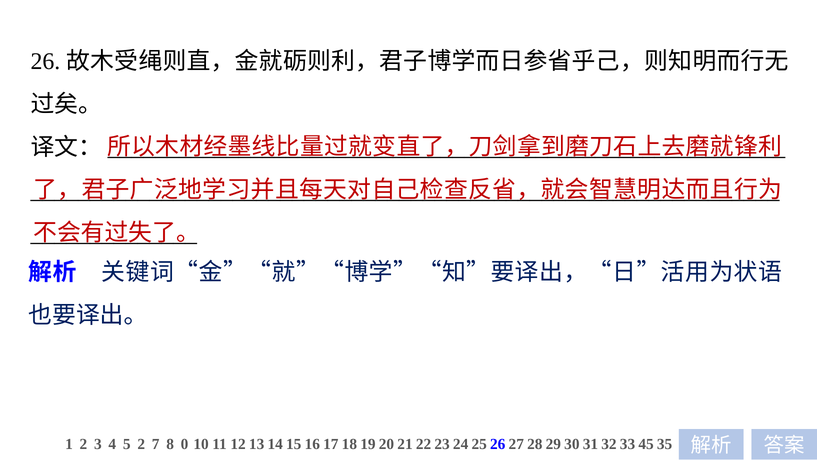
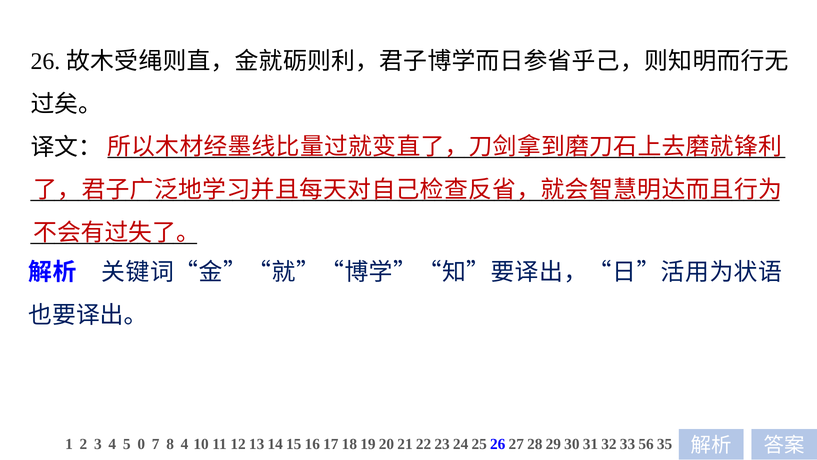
5 2: 2 -> 0
8 0: 0 -> 4
45: 45 -> 56
